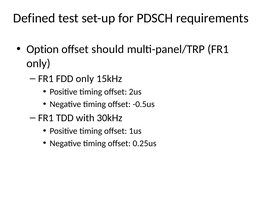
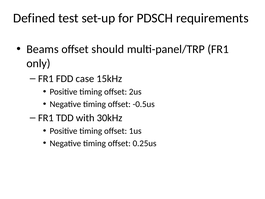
Option: Option -> Beams
FDD only: only -> case
